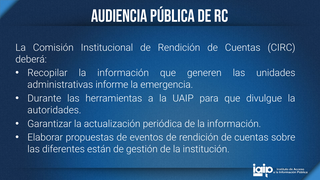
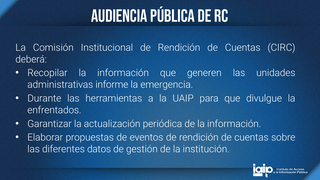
autoridades: autoridades -> enfrentados
están: están -> datos
